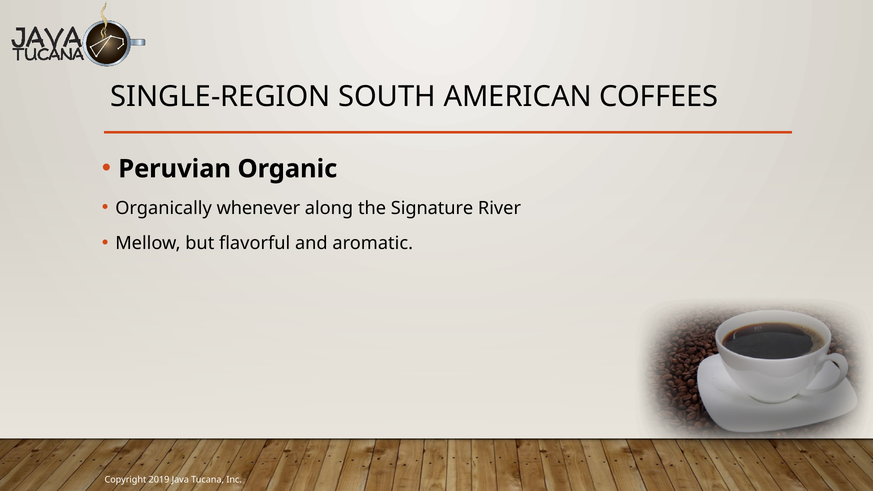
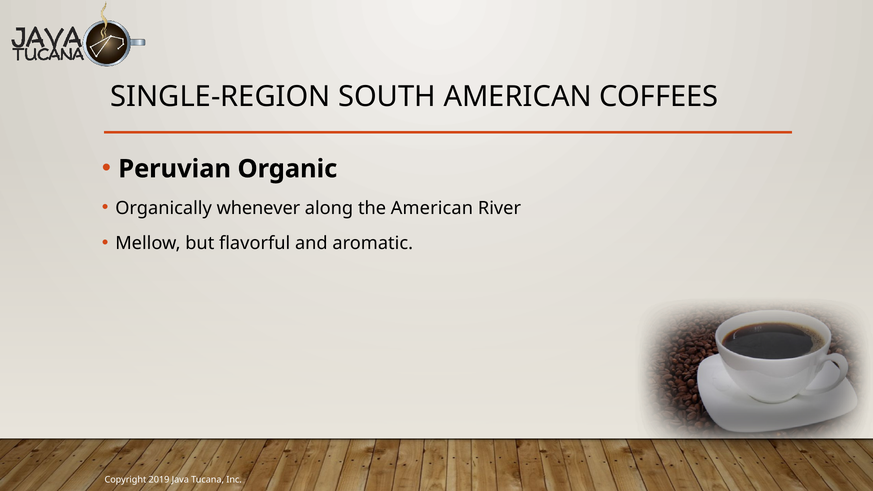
the Signature: Signature -> American
